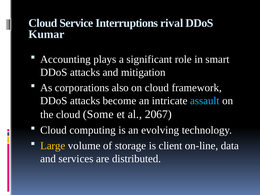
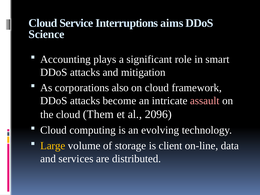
rival: rival -> aims
Kumar: Kumar -> Science
assault colour: light blue -> pink
Some: Some -> Them
2067: 2067 -> 2096
